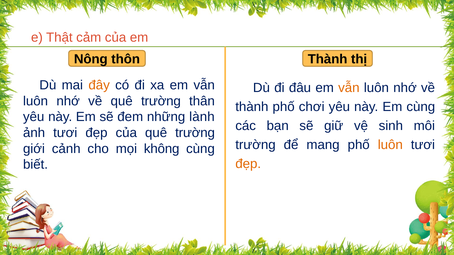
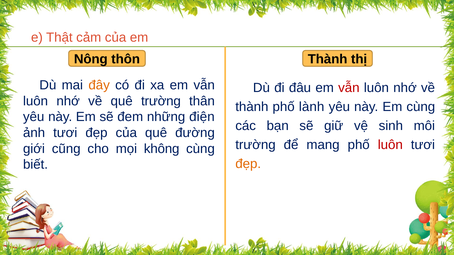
vẫn at (349, 88) colour: orange -> red
chơi: chơi -> lành
lành: lành -> điện
của quê trường: trường -> đường
luôn at (390, 145) colour: orange -> red
cảnh: cảnh -> cũng
